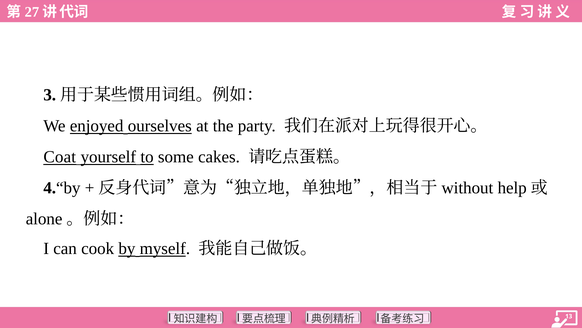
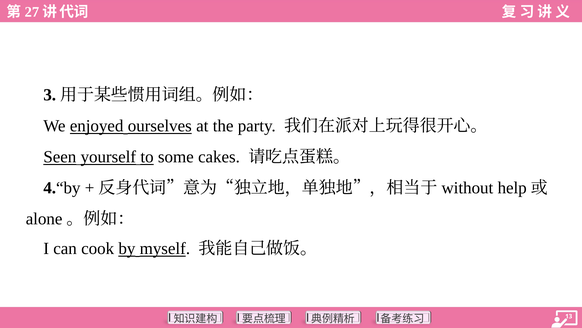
Coat: Coat -> Seen
